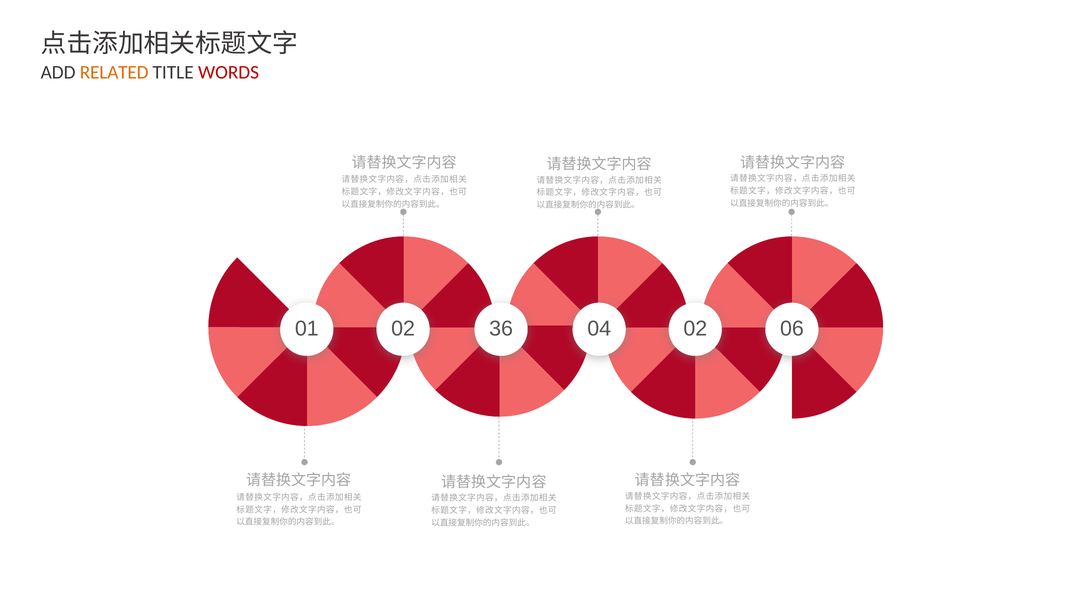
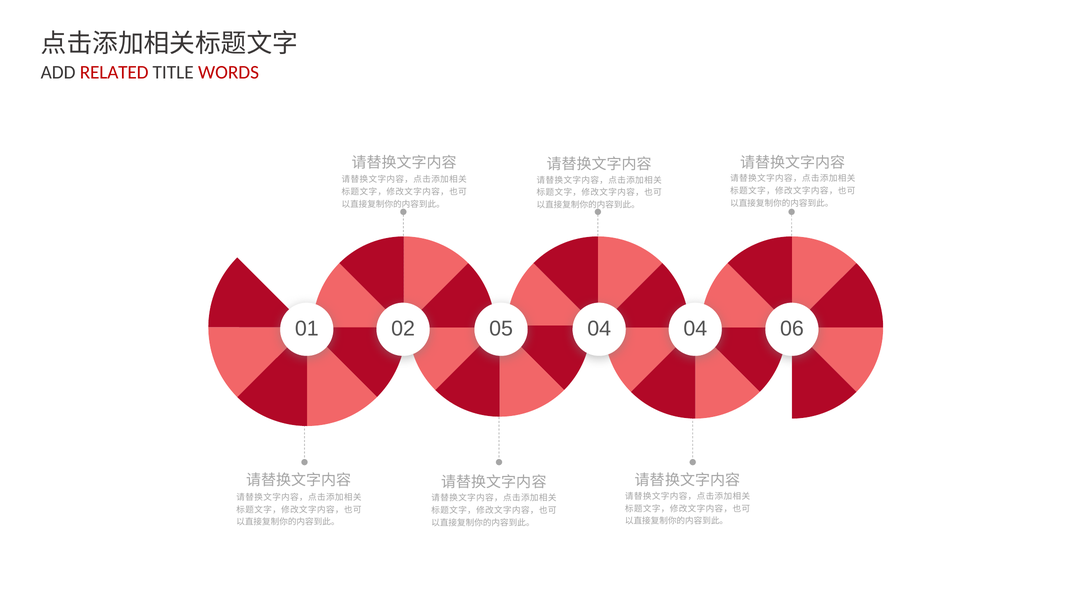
RELATED colour: orange -> red
36: 36 -> 05
04 02: 02 -> 04
